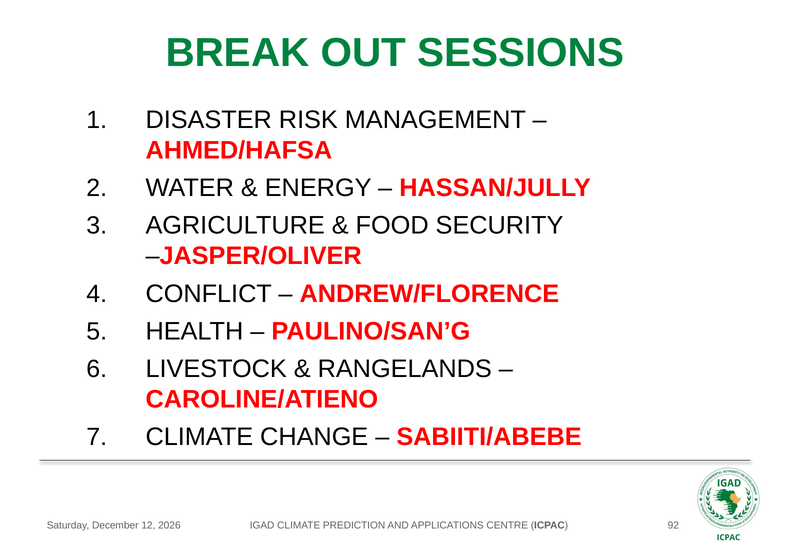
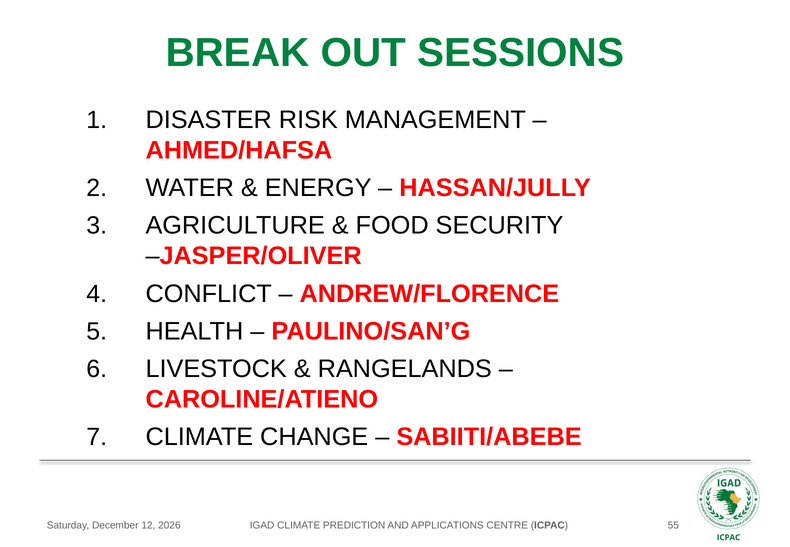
92: 92 -> 55
